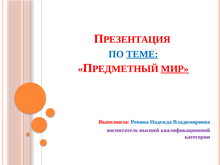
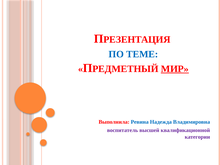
ТЕМЕ underline: present -> none
